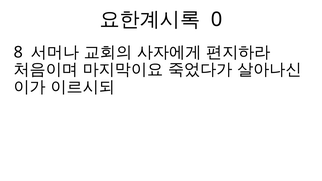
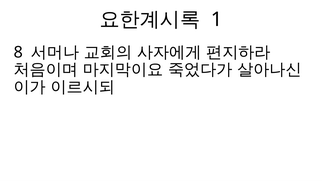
0: 0 -> 1
